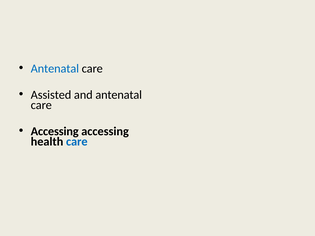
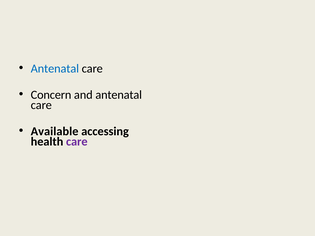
Assisted: Assisted -> Concern
Accessing at (55, 132): Accessing -> Available
care at (77, 142) colour: blue -> purple
